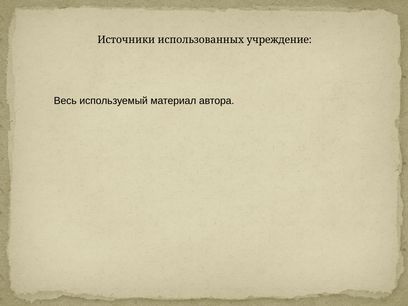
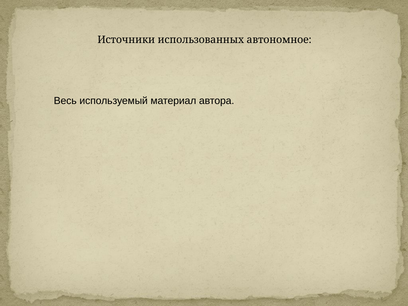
учреждение: учреждение -> автономное
